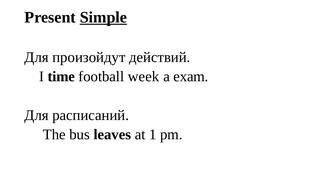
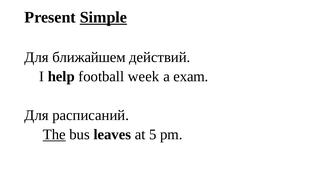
произойдут: произойдут -> ближайшем
time: time -> help
The underline: none -> present
1: 1 -> 5
